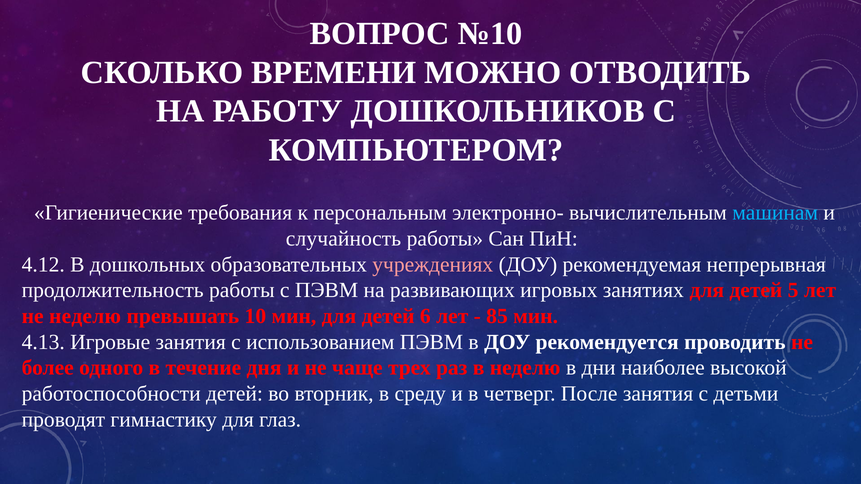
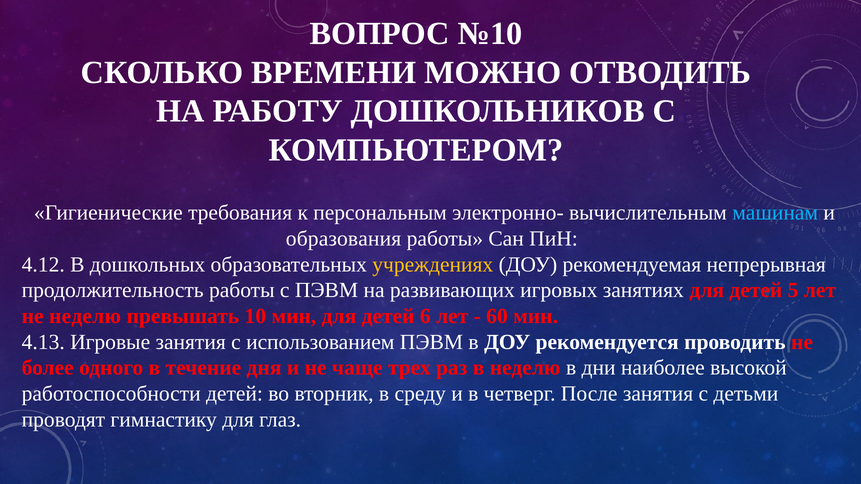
случайность: случайность -> образования
учреждениях colour: pink -> yellow
85: 85 -> 60
